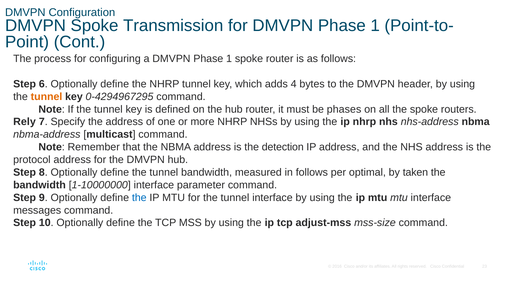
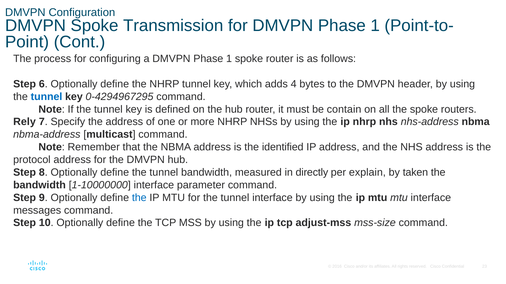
tunnel at (47, 97) colour: orange -> blue
phases: phases -> contain
detection: detection -> identified
in follows: follows -> directly
optimal: optimal -> explain
